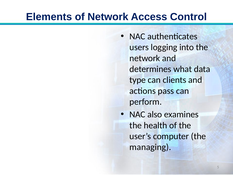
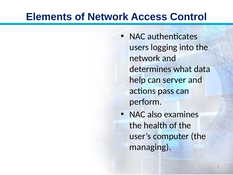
type: type -> help
clients: clients -> server
